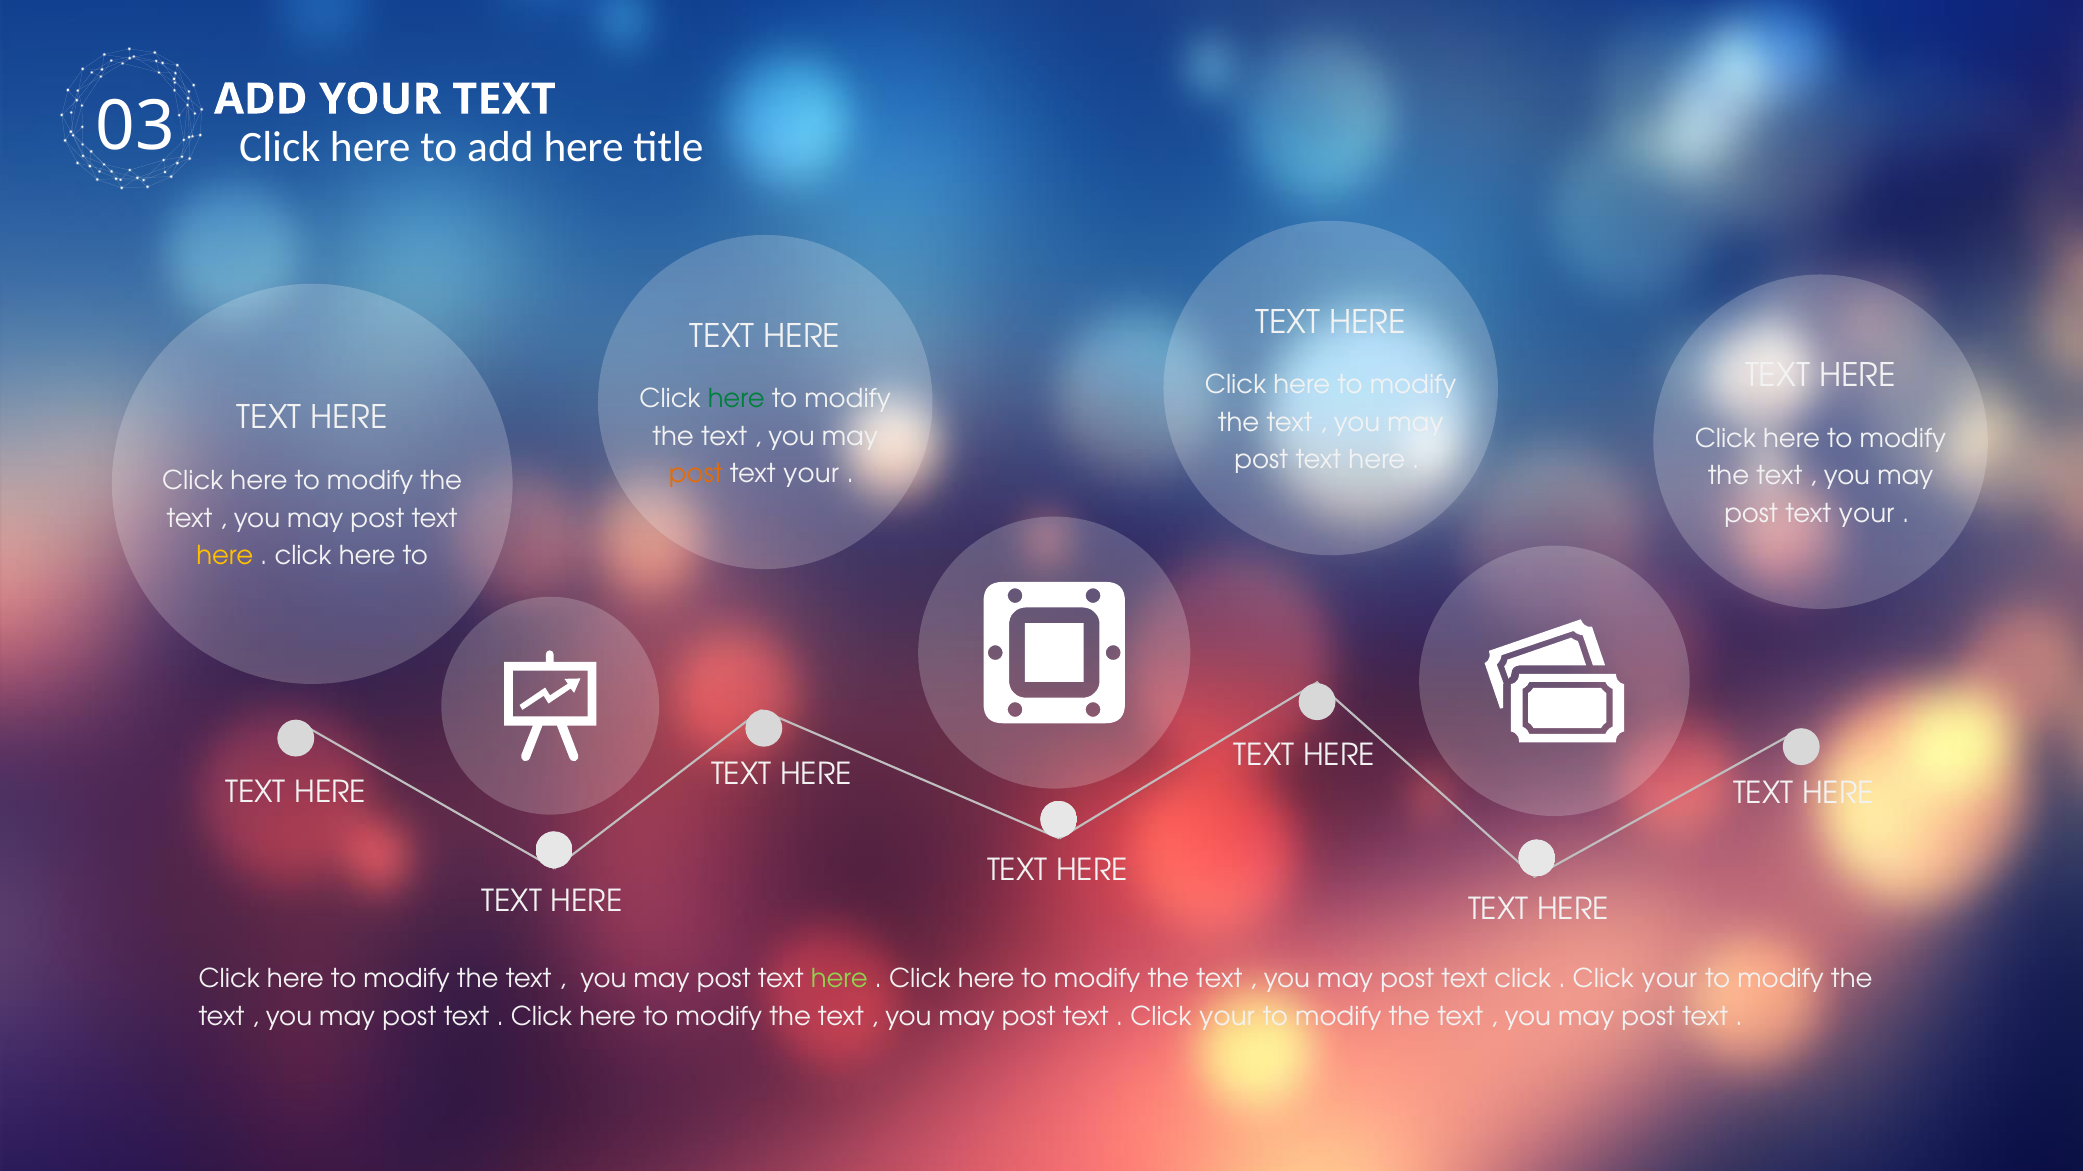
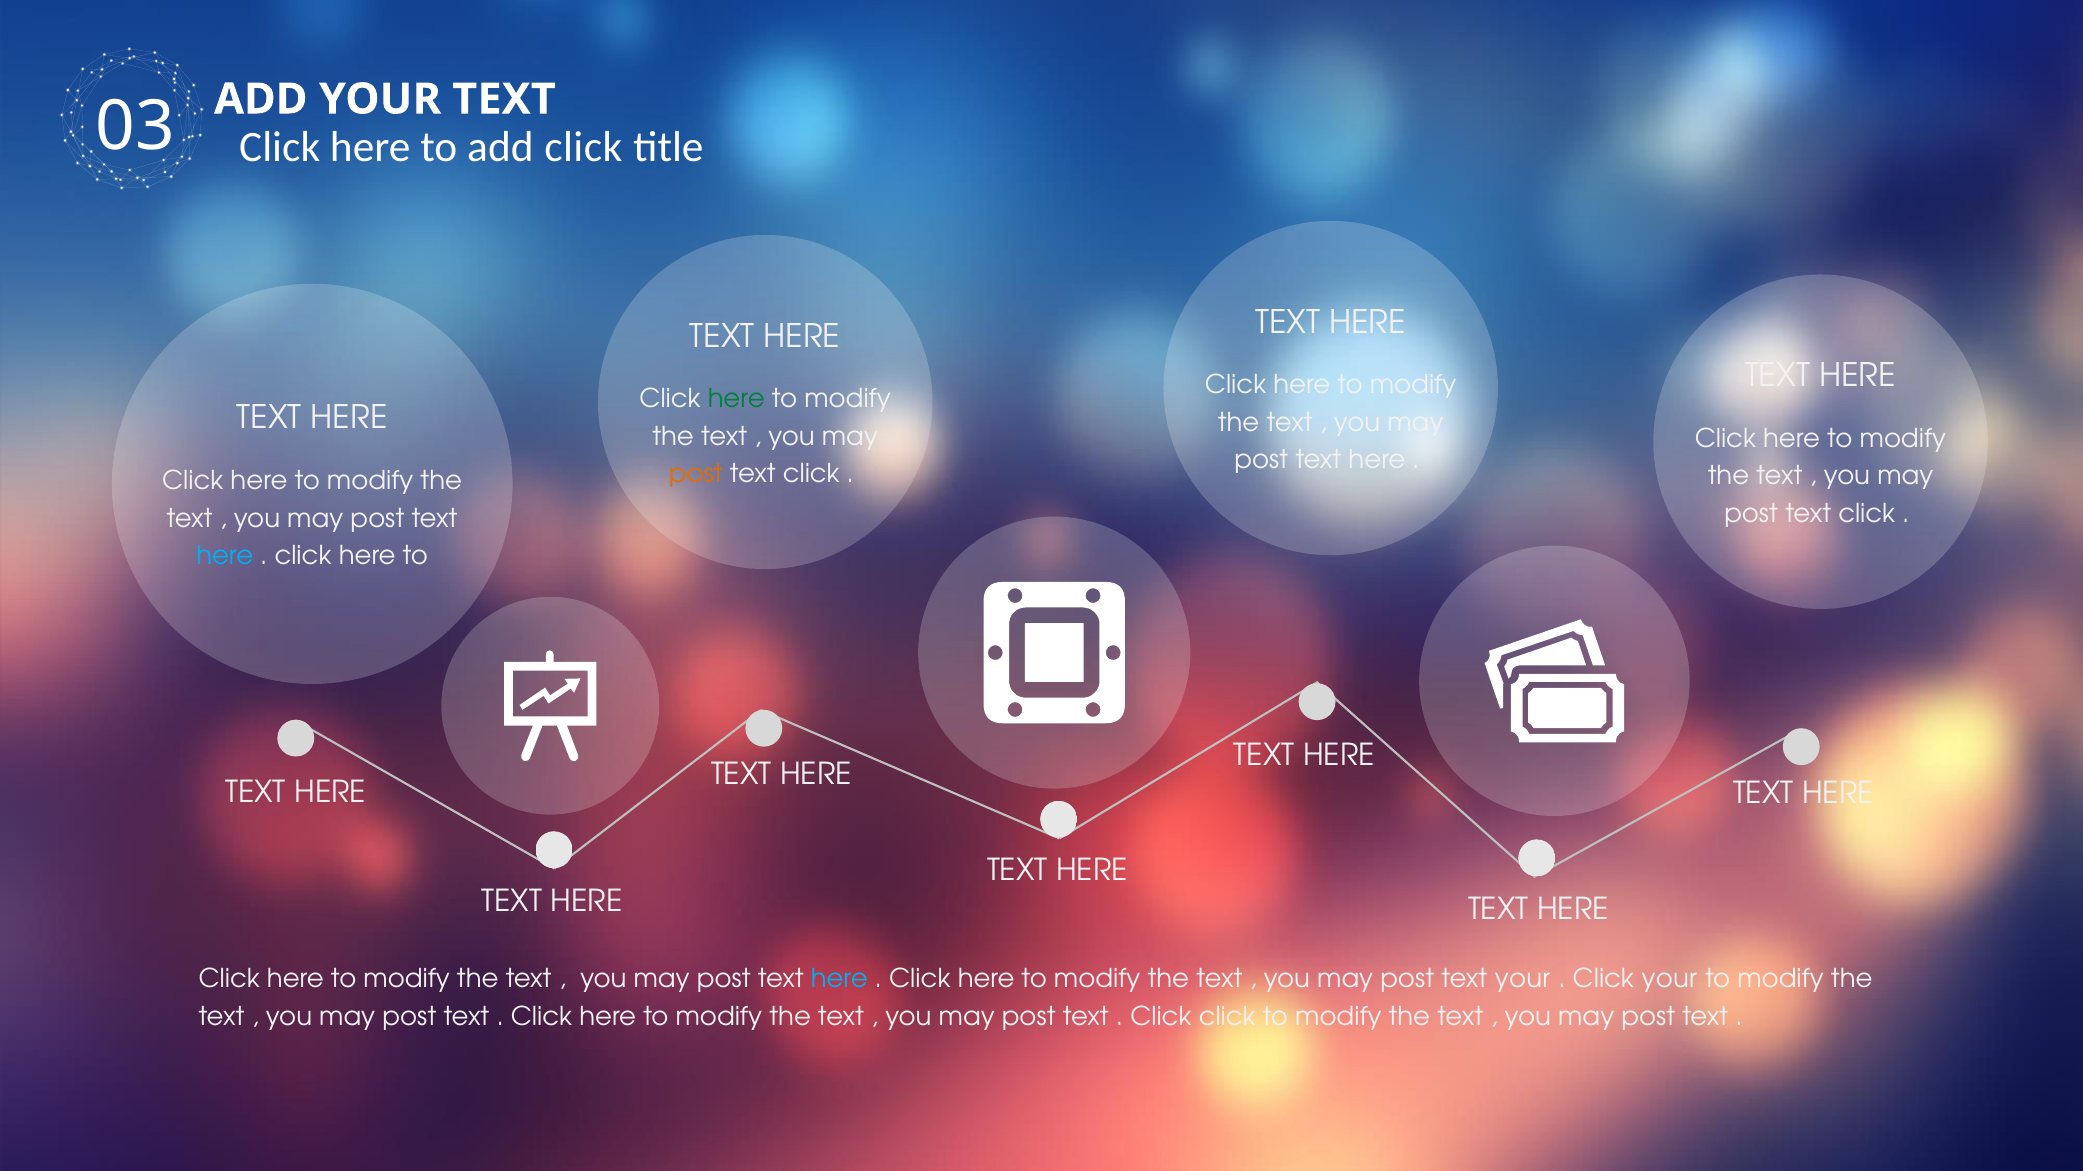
add here: here -> click
your at (811, 474): your -> click
your at (1867, 514): your -> click
here at (225, 556) colour: yellow -> light blue
here at (839, 979) colour: light green -> light blue
post text click: click -> your
your at (1227, 1017): your -> click
